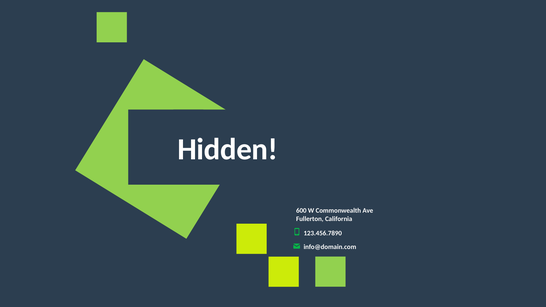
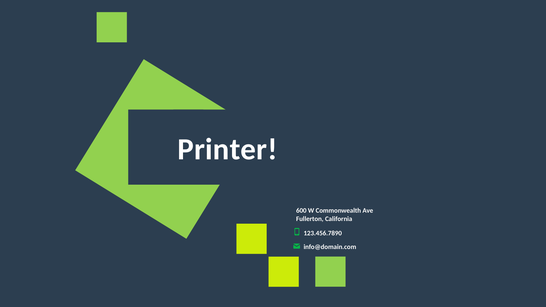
Hidden: Hidden -> Printer
